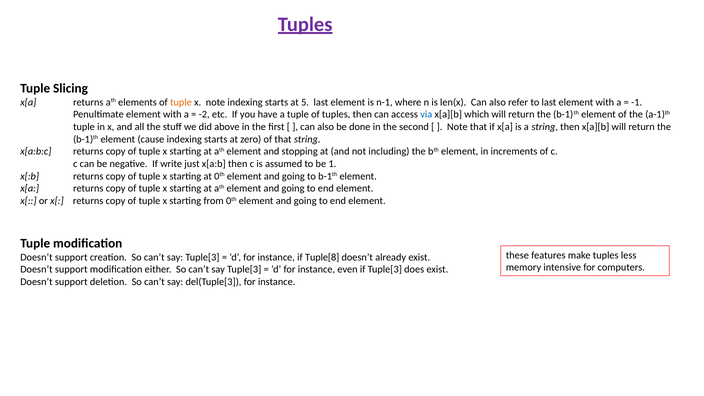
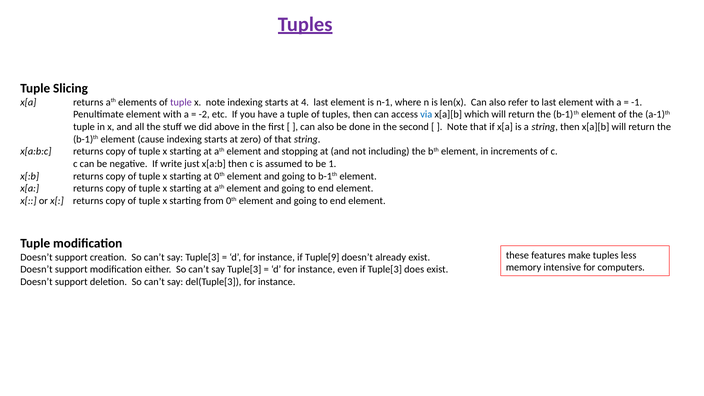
tuple at (181, 102) colour: orange -> purple
5: 5 -> 4
Tuple[8: Tuple[8 -> Tuple[9
